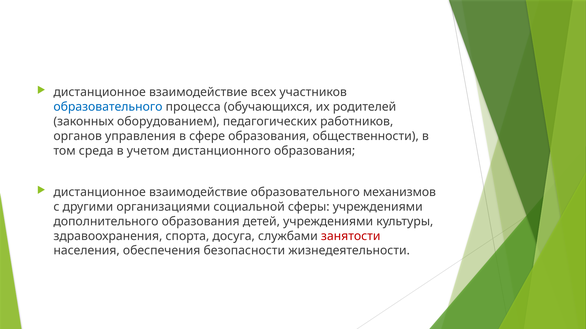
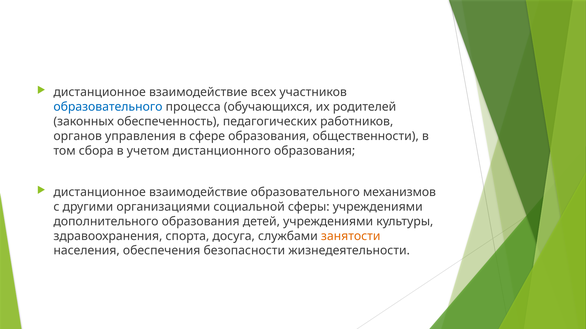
оборудованием: оборудованием -> обеспеченность
среда: среда -> сбора
занятости colour: red -> orange
